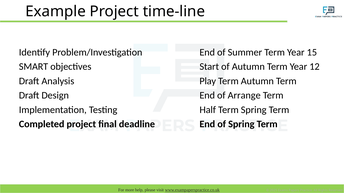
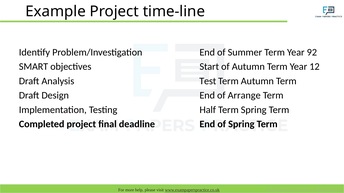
15: 15 -> 92
Play: Play -> Test
